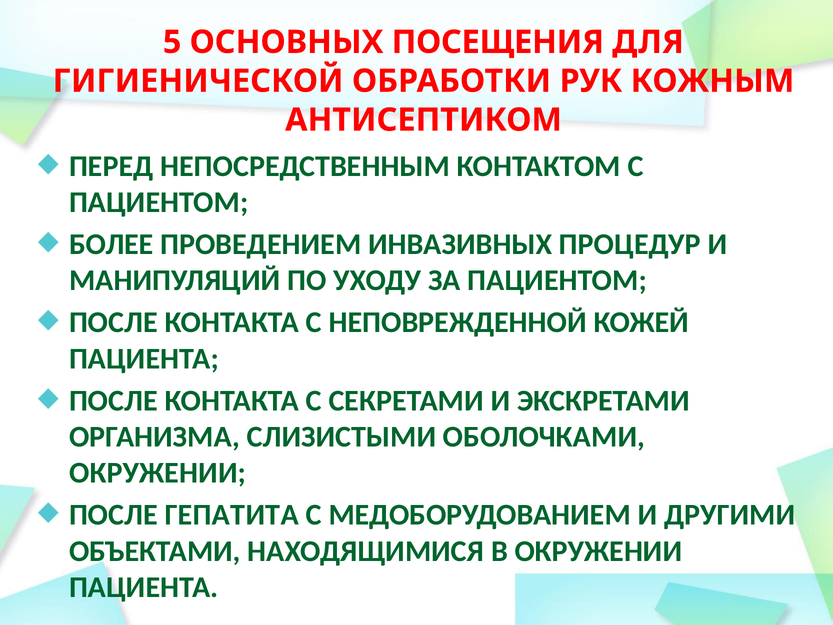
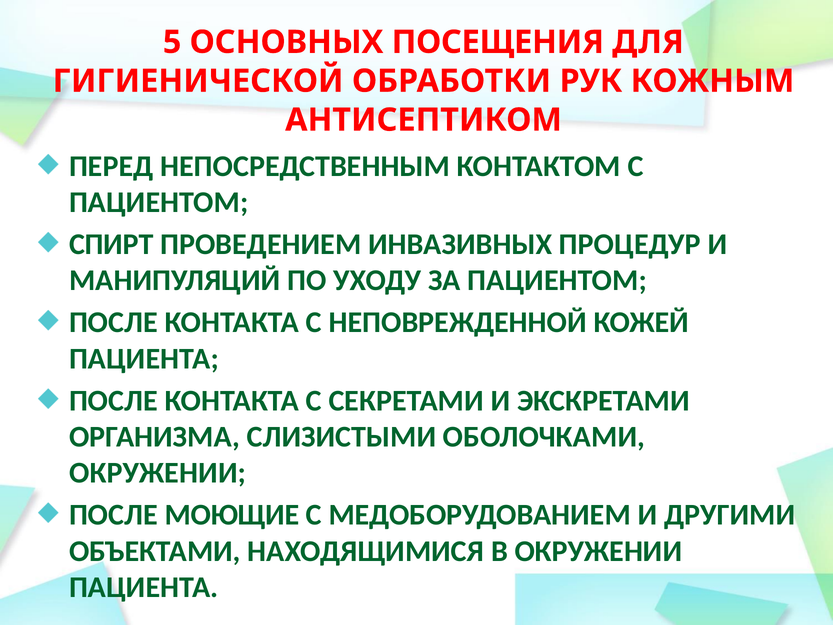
БОЛЕЕ: БОЛЕЕ -> СПИРТ
ГЕПАТИТА: ГЕПАТИТА -> МОЮЩИЕ
